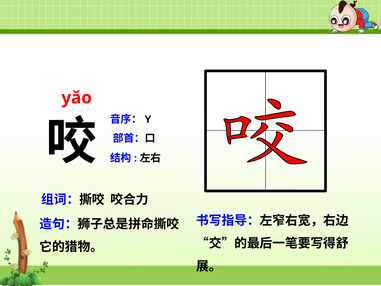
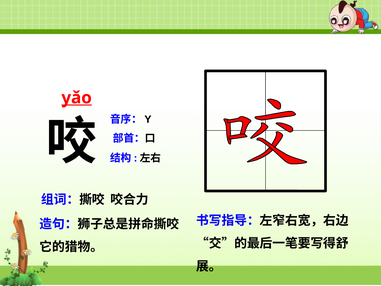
yǎo underline: none -> present
